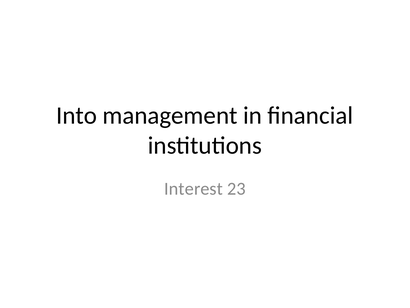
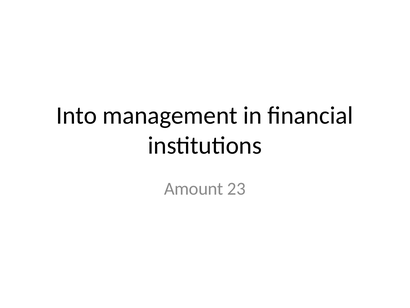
Interest: Interest -> Amount
